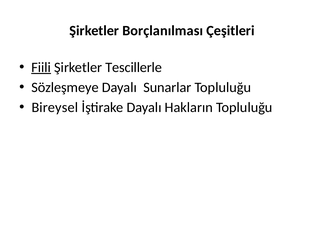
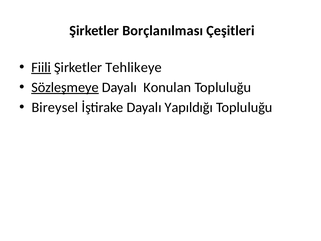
Tescillerle: Tescillerle -> Tehlikeye
Sözleşmeye underline: none -> present
Sunarlar: Sunarlar -> Konulan
Hakların: Hakların -> Yapıldığı
